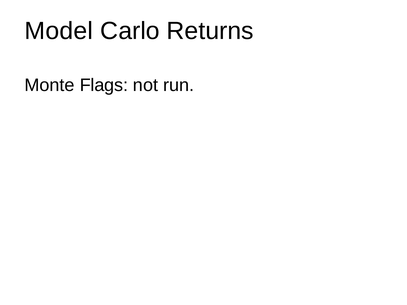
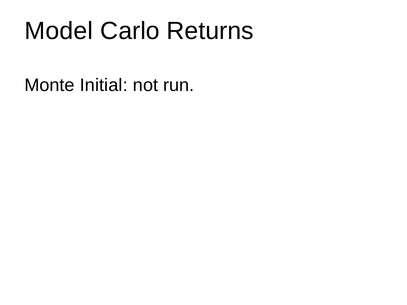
Flags: Flags -> Initial
